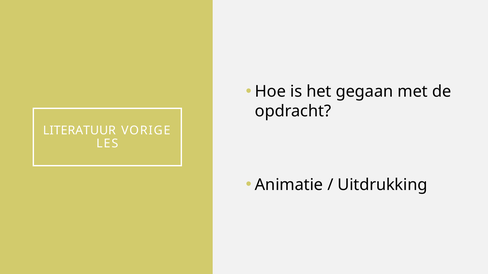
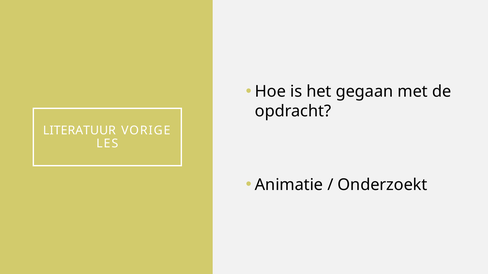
Uitdrukking: Uitdrukking -> Onderzoekt
